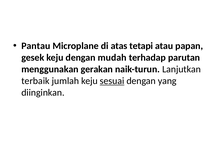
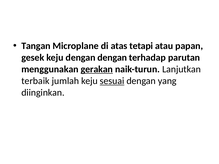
Pantau: Pantau -> Tangan
dengan mudah: mudah -> dengan
gerakan underline: none -> present
